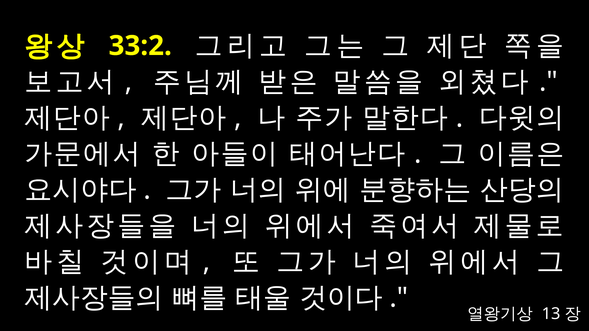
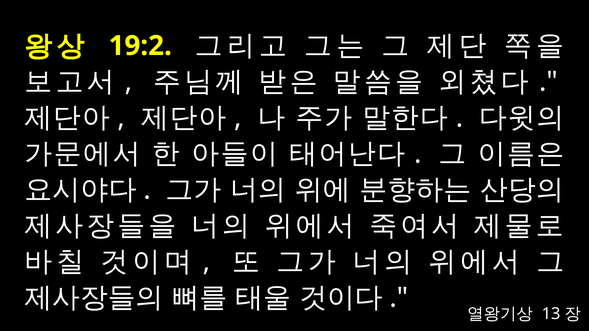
33:2: 33:2 -> 19:2
